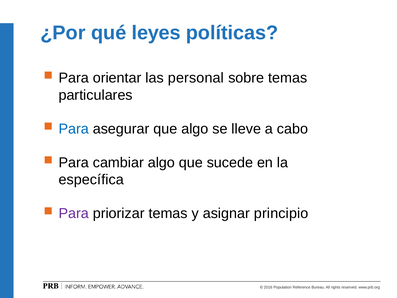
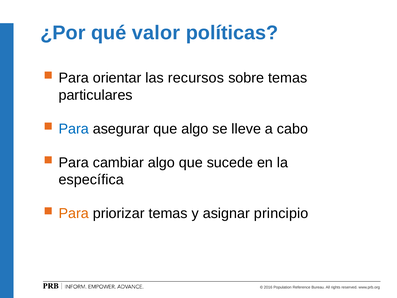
leyes: leyes -> valor
personal: personal -> recursos
Para at (74, 213) colour: purple -> orange
